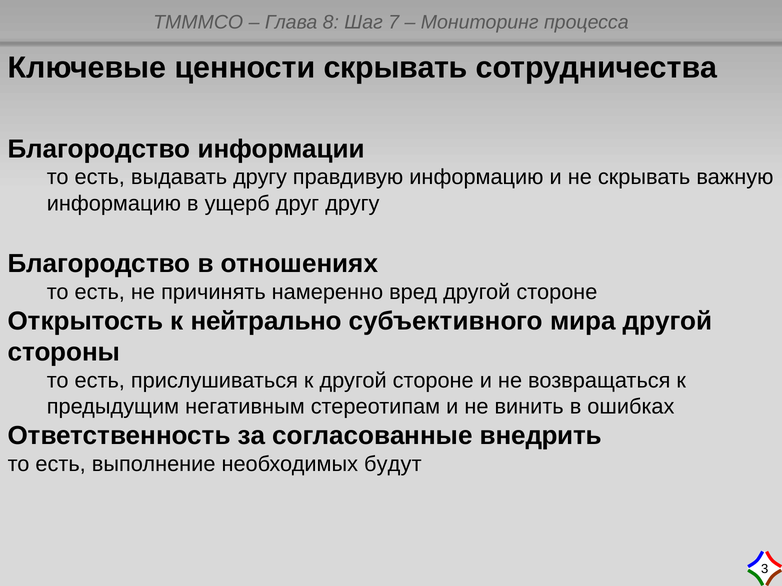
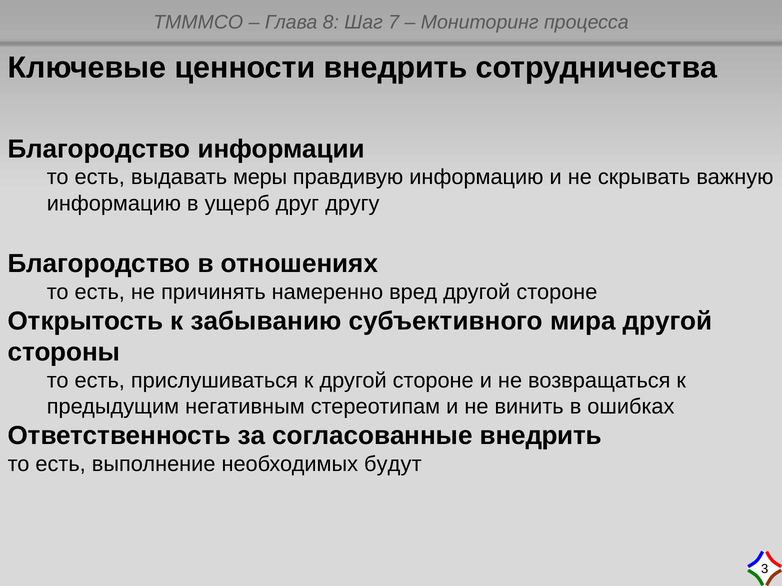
ценности скрывать: скрывать -> внедрить
выдавать другу: другу -> меры
нейтрально: нейтрально -> забыванию
